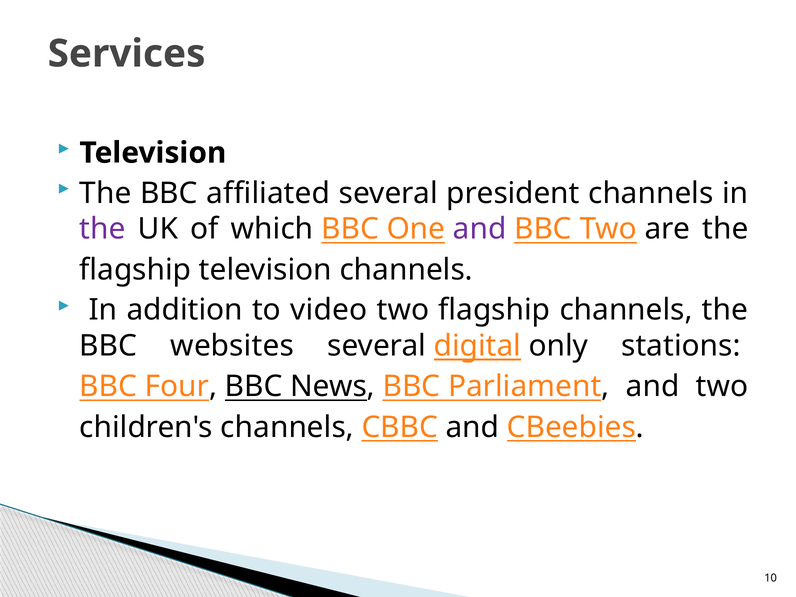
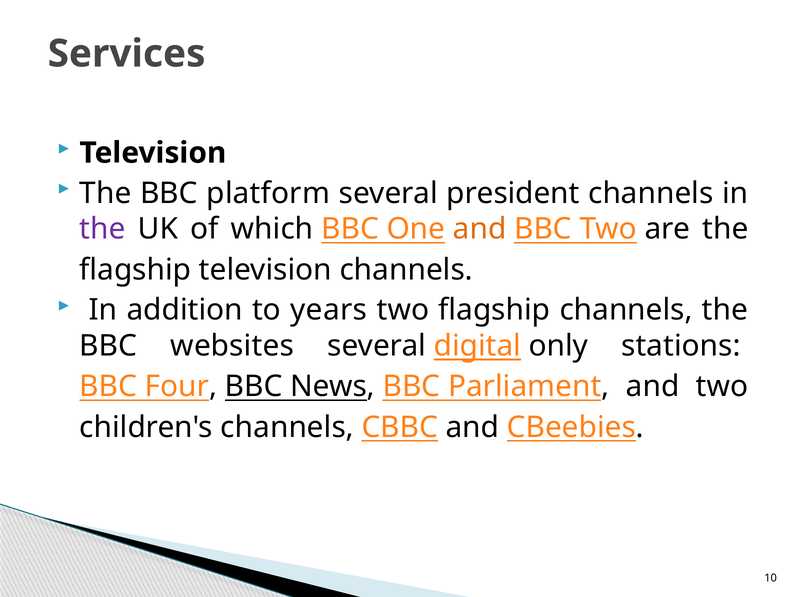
affiliated: affiliated -> platform
and at (480, 229) colour: purple -> orange
video: video -> years
